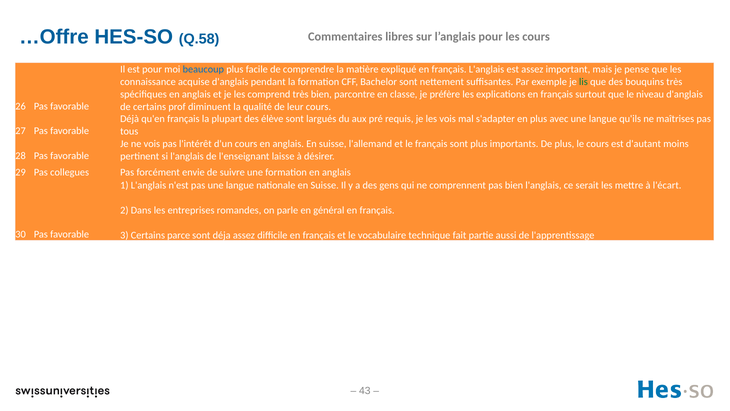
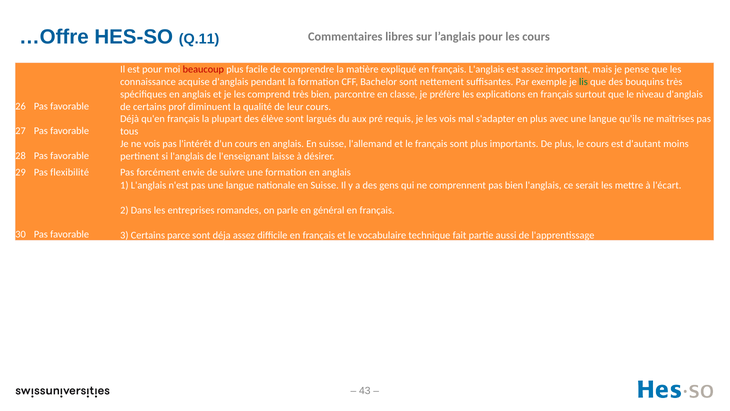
Q.58: Q.58 -> Q.11
beaucoup colour: blue -> red
collegues: collegues -> flexibilité
